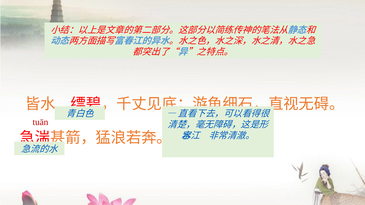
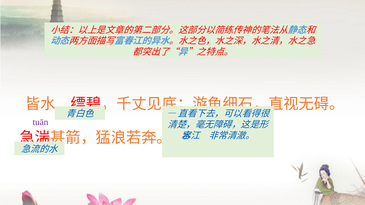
tuān colour: red -> purple
